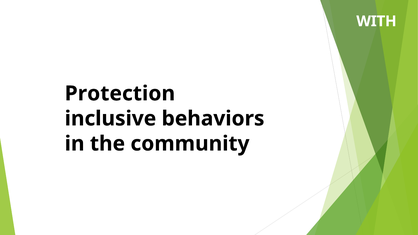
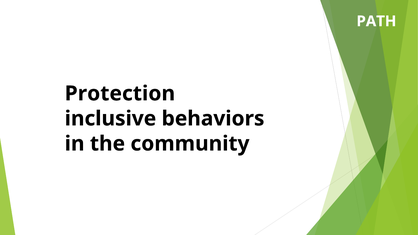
WITH: WITH -> PATH
